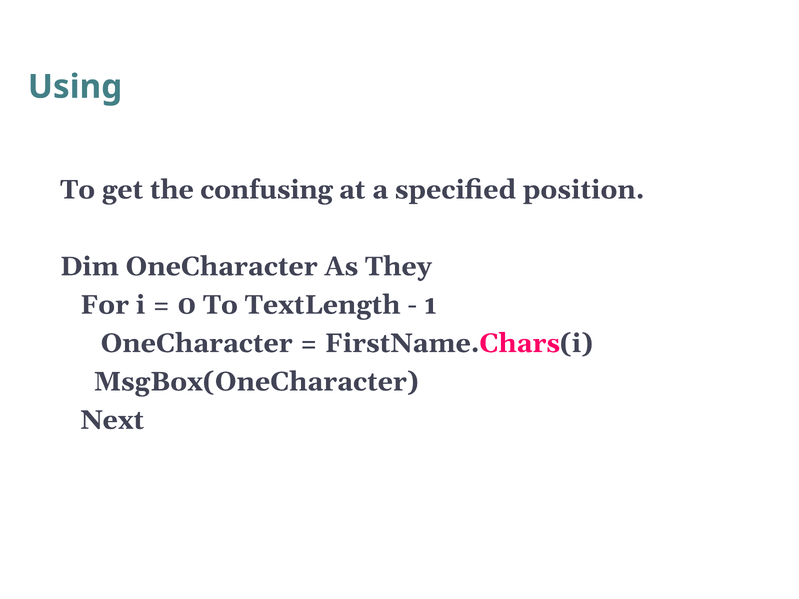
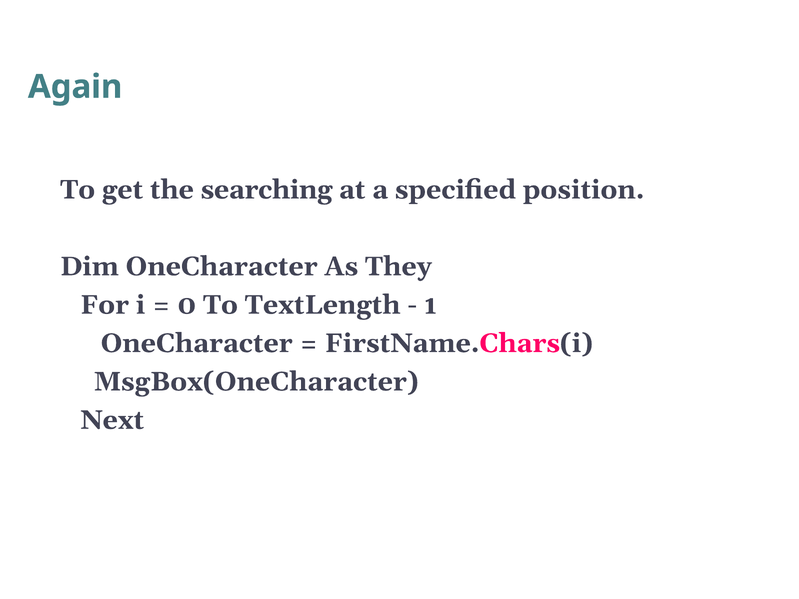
Using: Using -> Again
confusing: confusing -> searching
